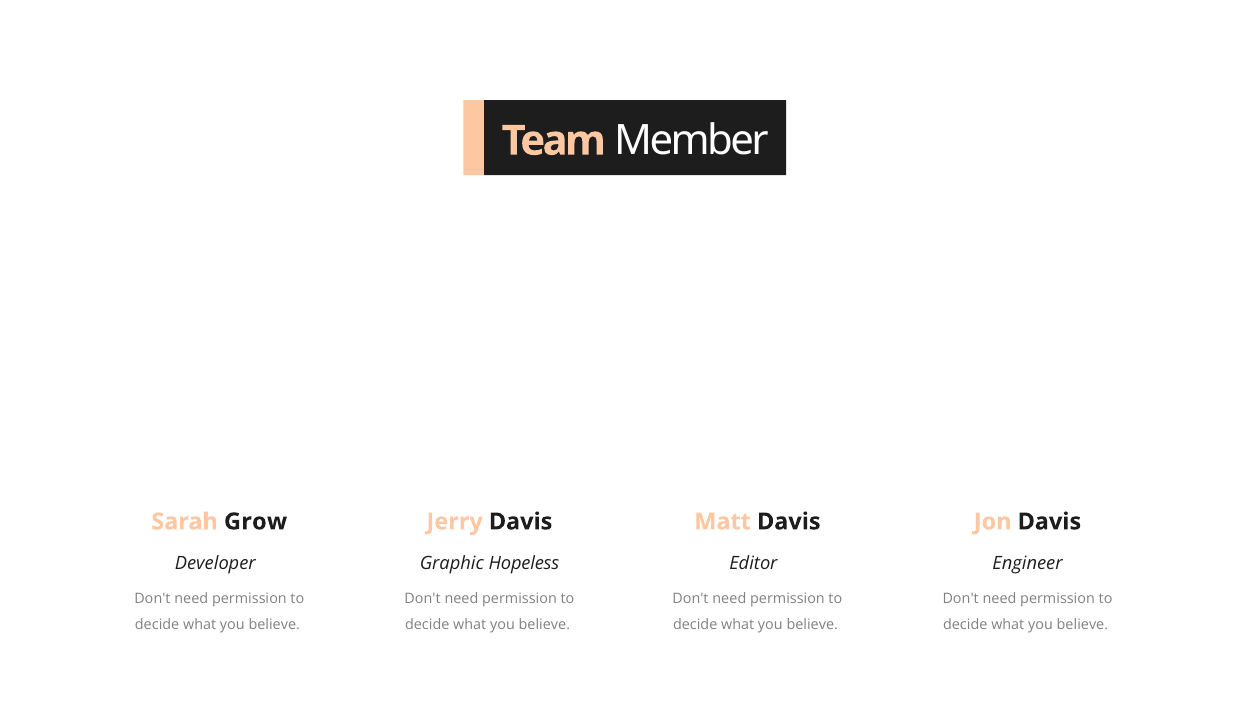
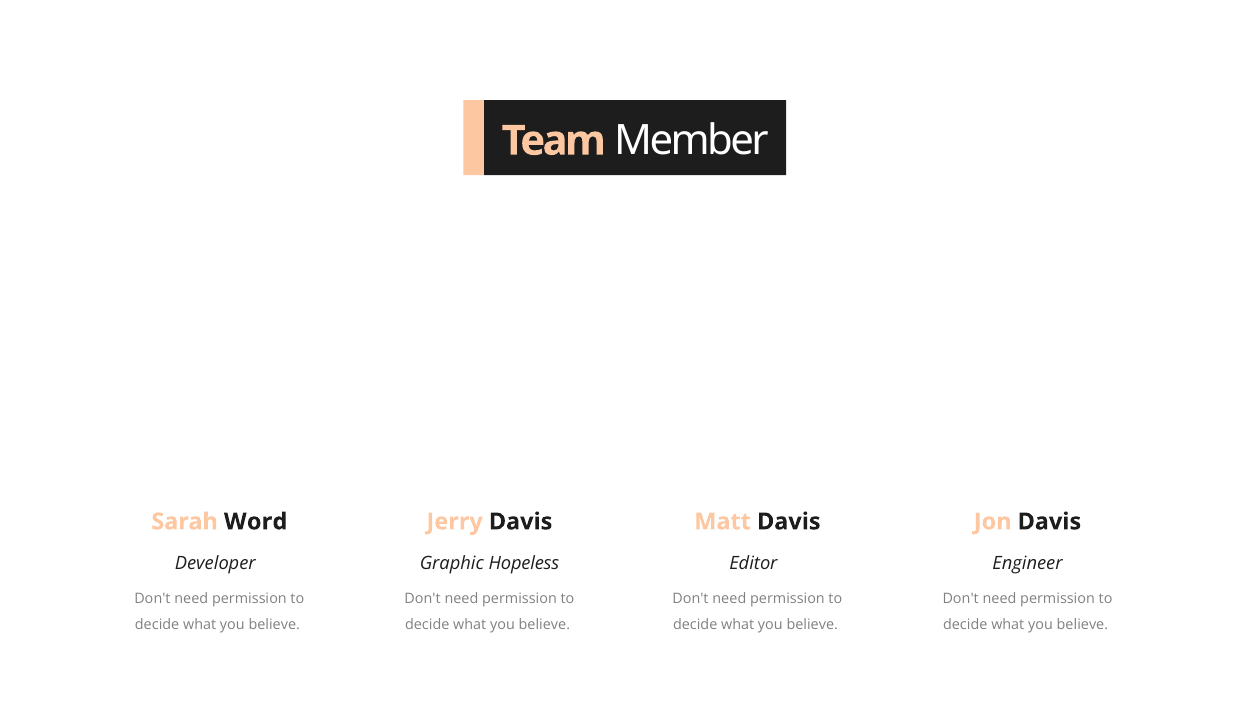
Grow: Grow -> Word
